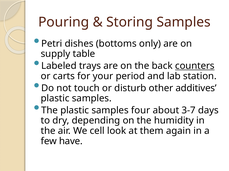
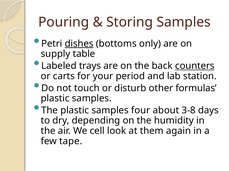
dishes underline: none -> present
additives: additives -> formulas
3-7: 3-7 -> 3-8
have: have -> tape
